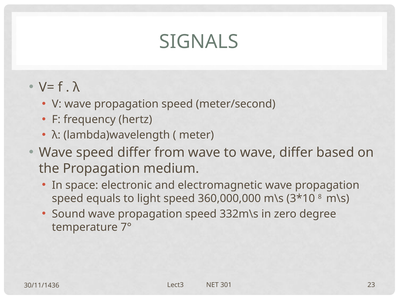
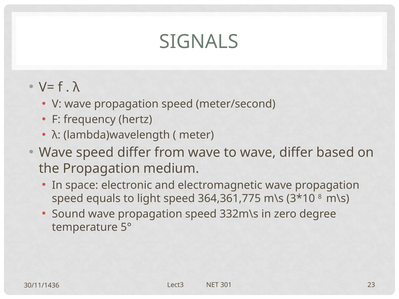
360,000,000: 360,000,000 -> 364,361,775
7°: 7° -> 5°
